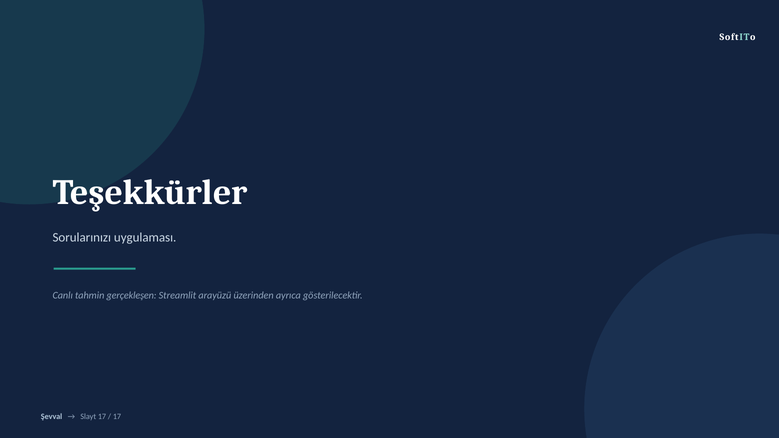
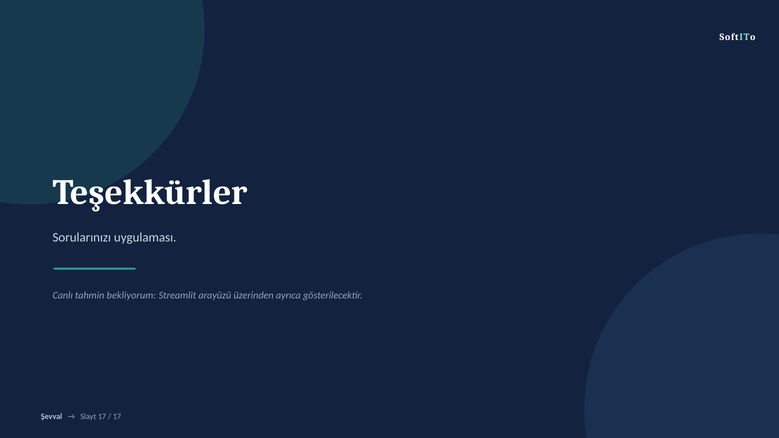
gerçekleşen: gerçekleşen -> bekliyorum
